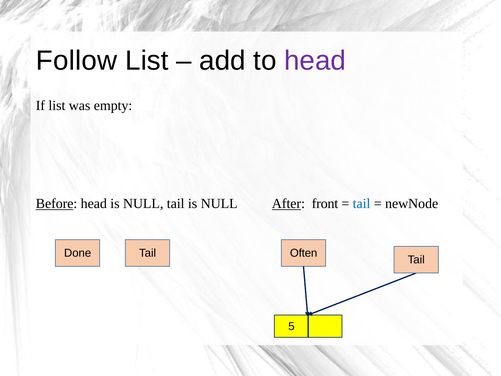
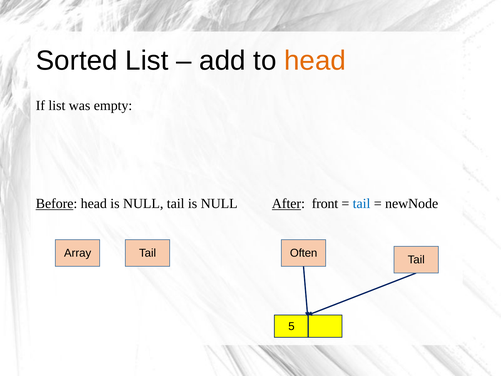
Follow: Follow -> Sorted
head at (315, 61) colour: purple -> orange
Done: Done -> Array
